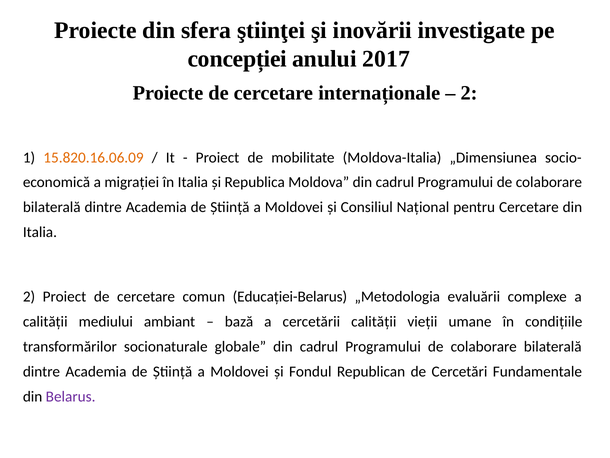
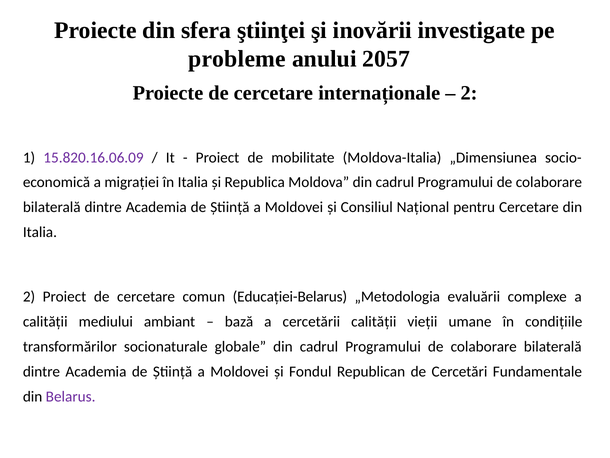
concepției: concepției -> probleme
2017: 2017 -> 2057
15.820.16.06.09 colour: orange -> purple
